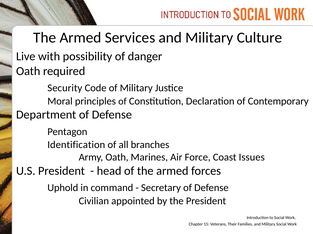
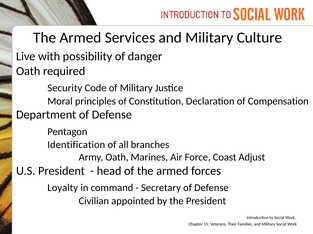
Contemporary: Contemporary -> Compensation
Issues: Issues -> Adjust
Uphold: Uphold -> Loyalty
